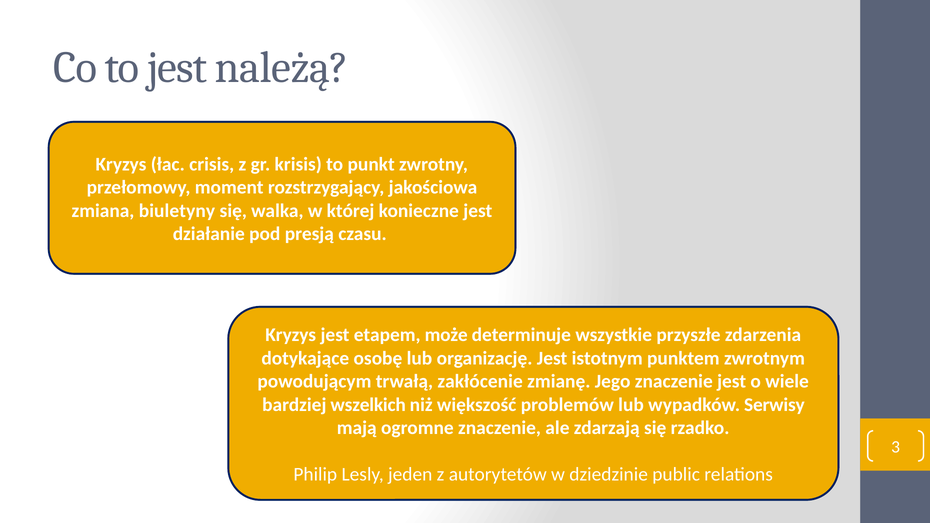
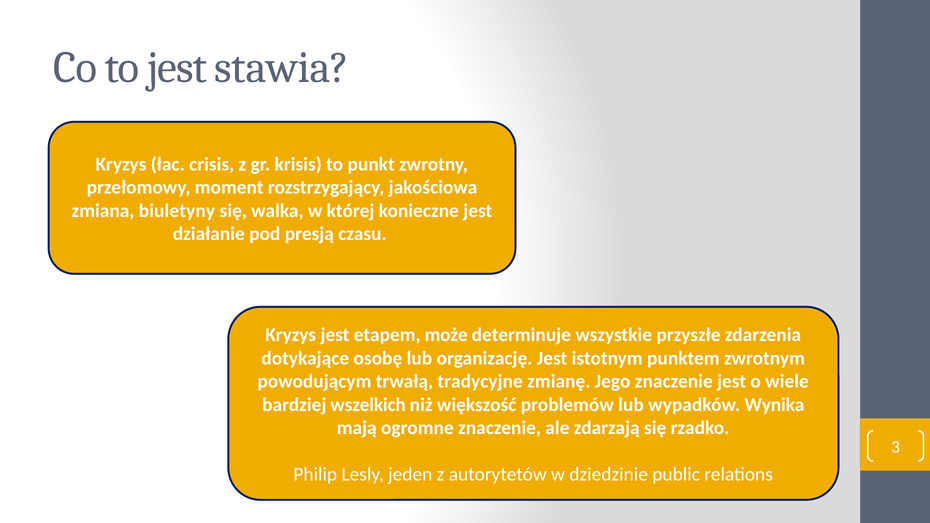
należą: należą -> stawia
zakłócenie: zakłócenie -> tradycyjne
Serwisy: Serwisy -> Wynika
